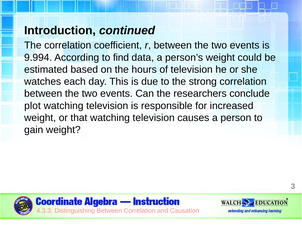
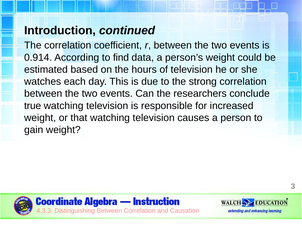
9.994: 9.994 -> 0.914
plot: plot -> true
